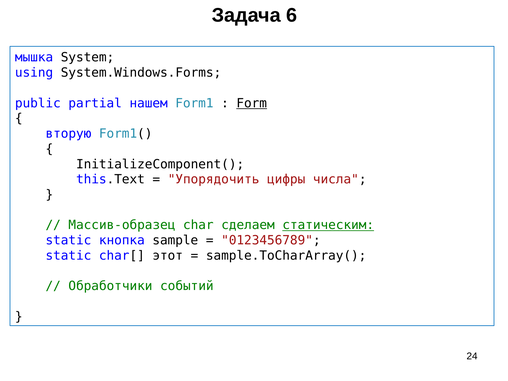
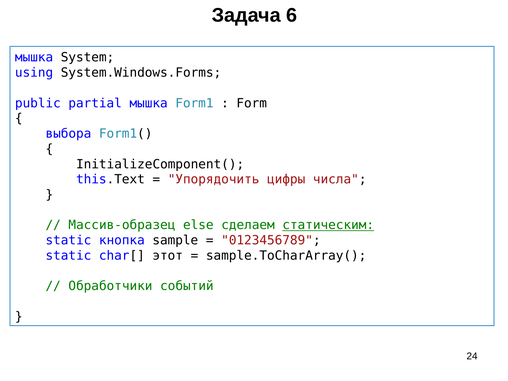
partial нашем: нашем -> мышка
Form underline: present -> none
вторую: вторую -> выбора
char: char -> else
